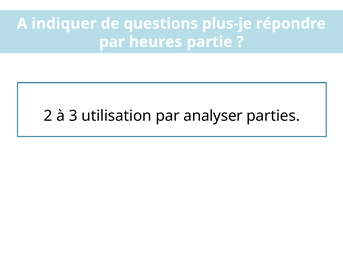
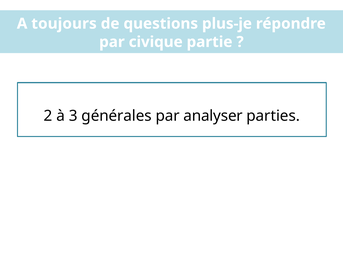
indiquer: indiquer -> toujours
heures: heures -> civique
utilisation: utilisation -> générales
